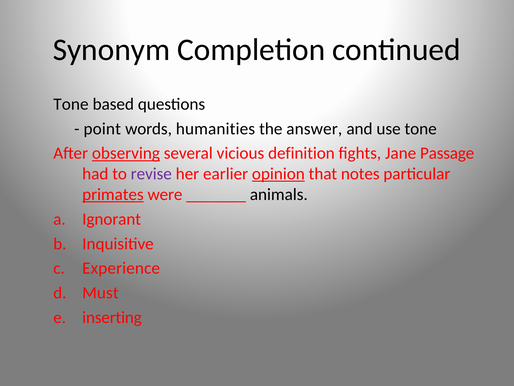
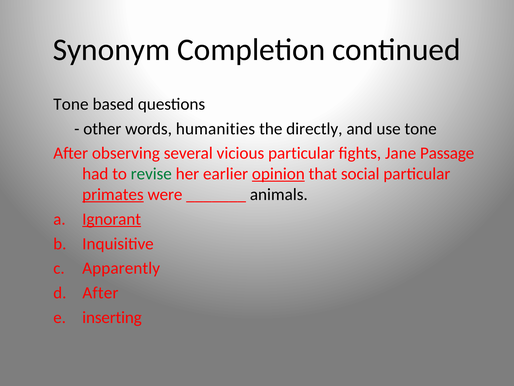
point: point -> other
answer: answer -> directly
observing underline: present -> none
vicious definition: definition -> particular
revise colour: purple -> green
notes: notes -> social
Ignorant underline: none -> present
Experience: Experience -> Apparently
Must at (100, 293): Must -> After
